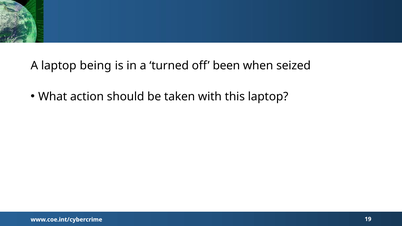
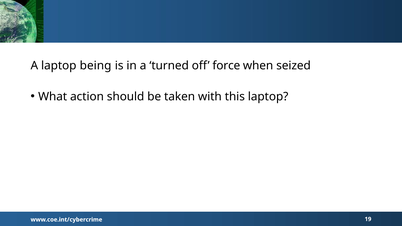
been: been -> force
